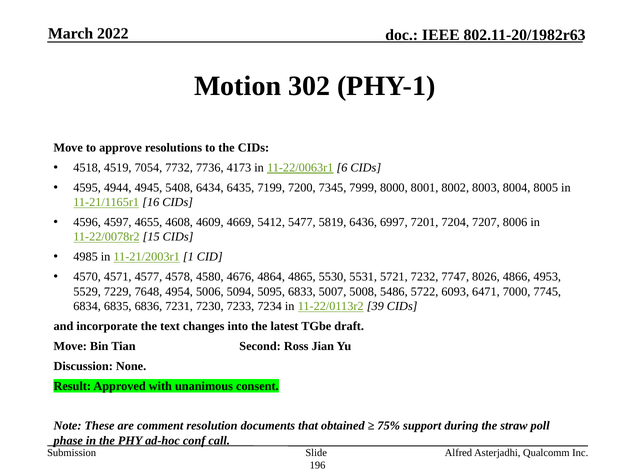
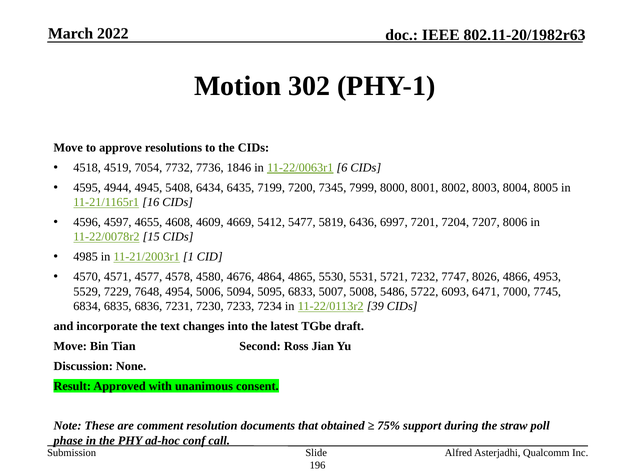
4173: 4173 -> 1846
